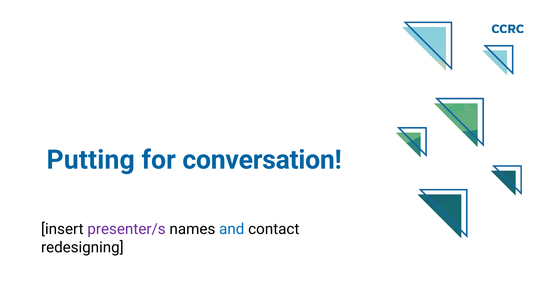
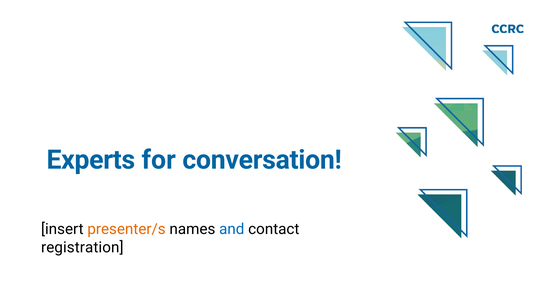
Putting: Putting -> Experts
presenter/s colour: purple -> orange
redesigning: redesigning -> registration
